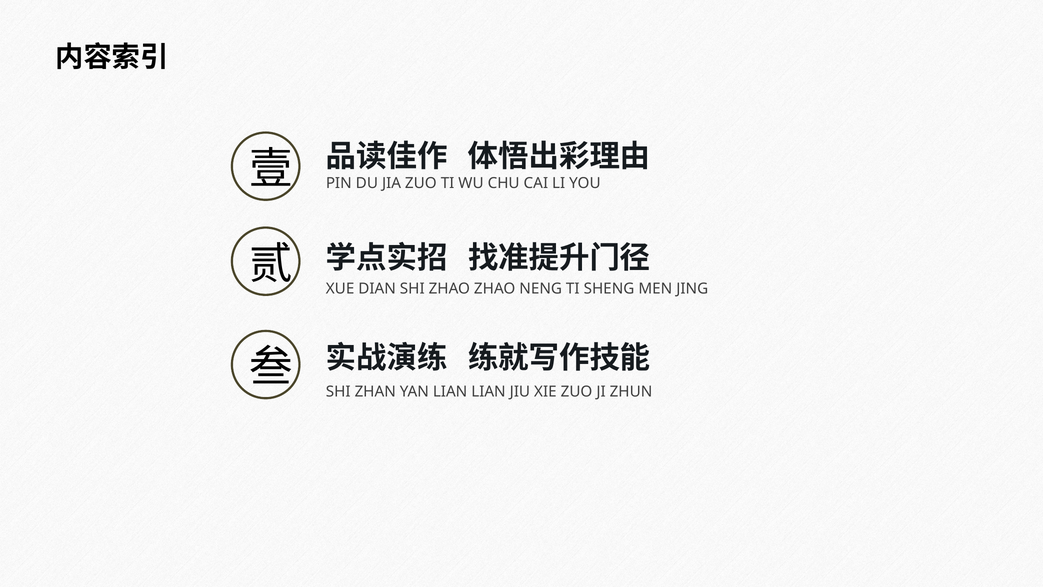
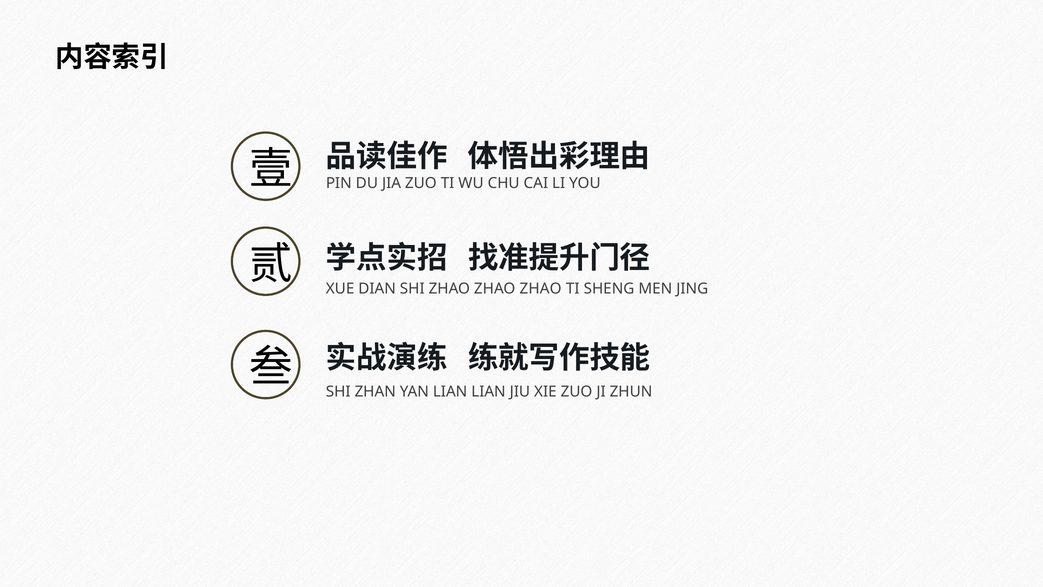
ZHAO ZHAO NENG: NENG -> ZHAO
